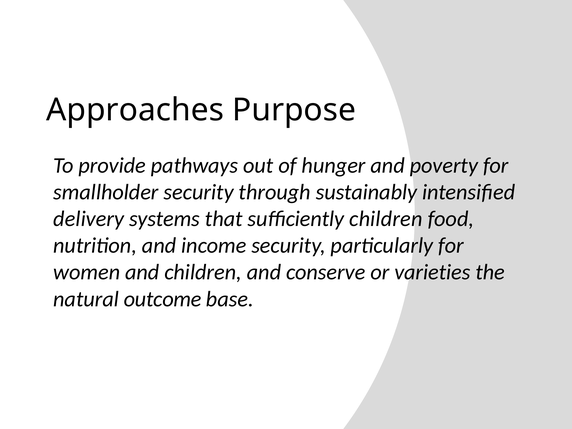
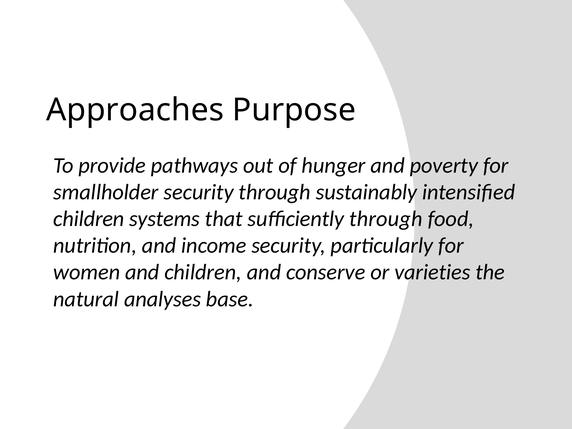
delivery at (89, 219): delivery -> children
sufficiently children: children -> through
outcome: outcome -> analyses
